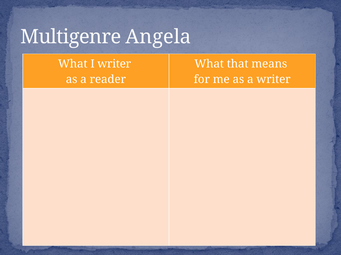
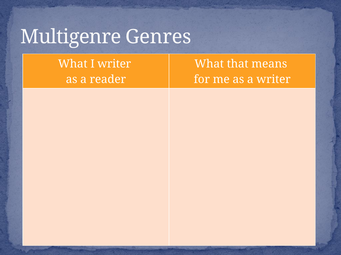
Angela: Angela -> Genres
